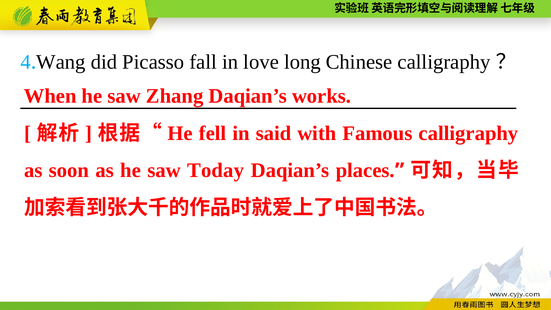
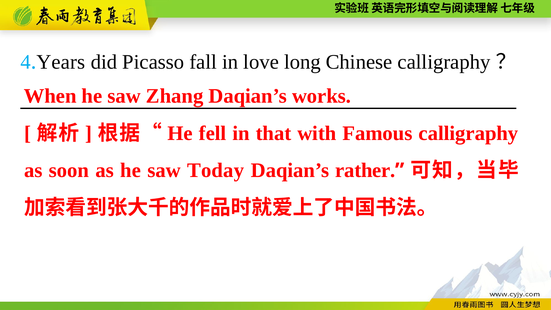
Wang: Wang -> Years
said: said -> that
places: places -> rather
